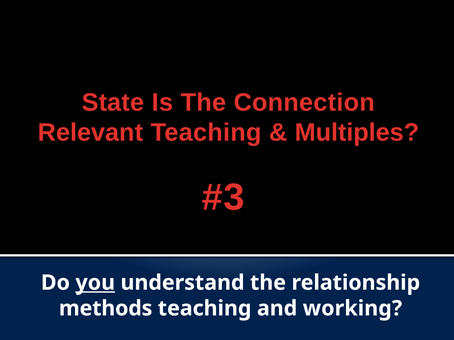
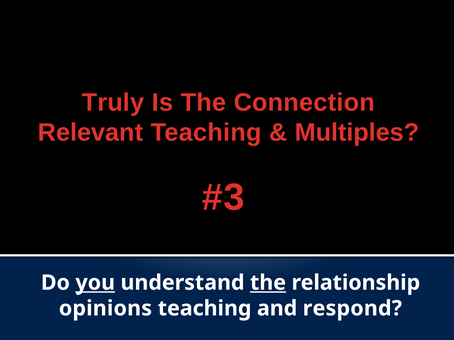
State: State -> Truly
the at (268, 283) underline: none -> present
methods: methods -> opinions
working: working -> respond
